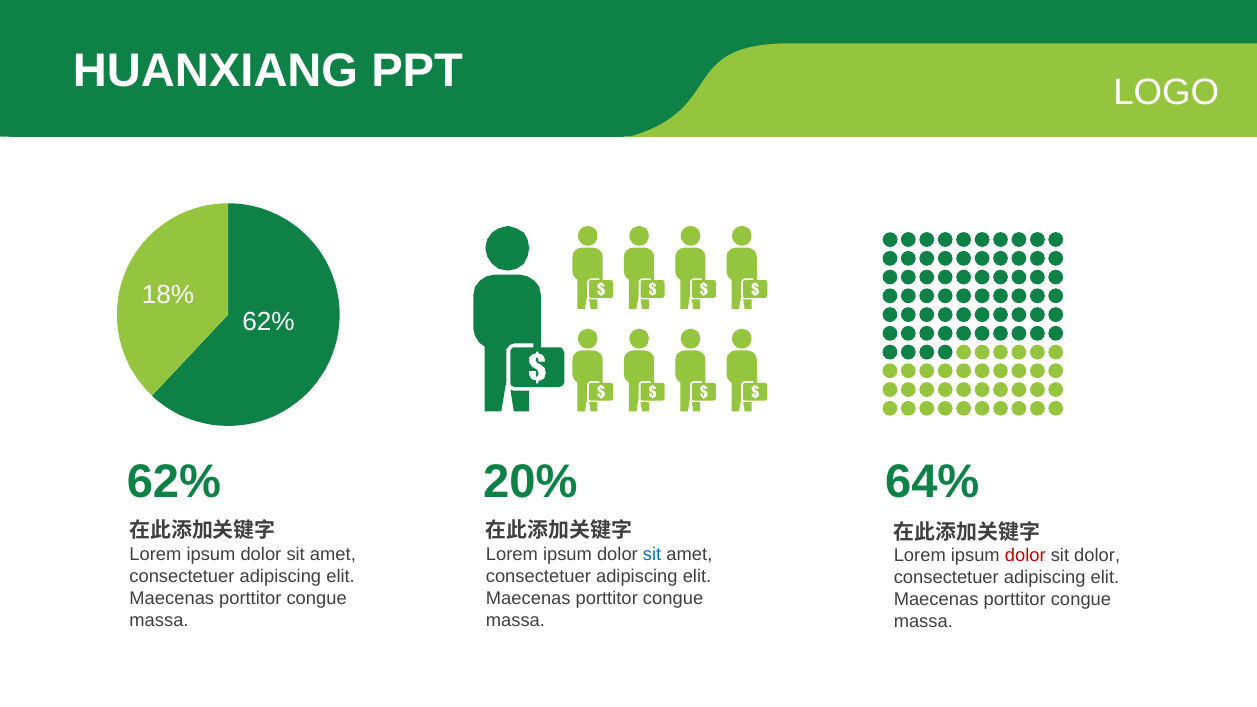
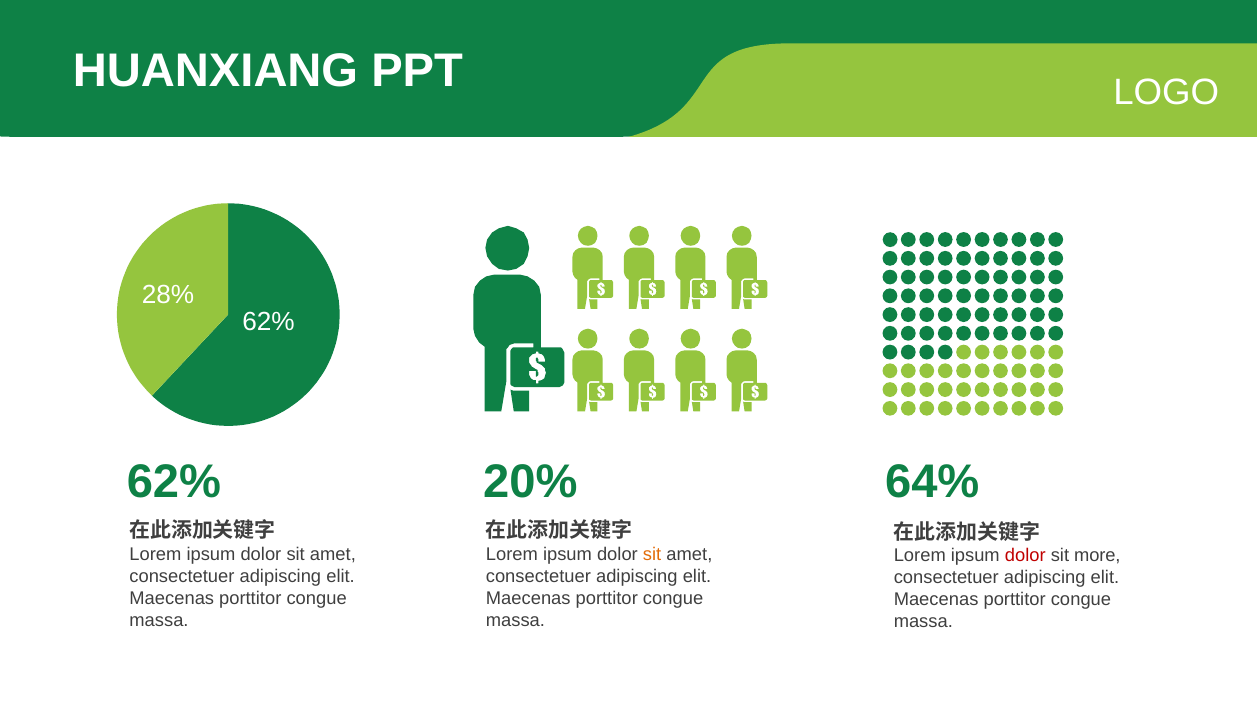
18%: 18% -> 28%
sit at (652, 555) colour: blue -> orange
sit dolor: dolor -> more
